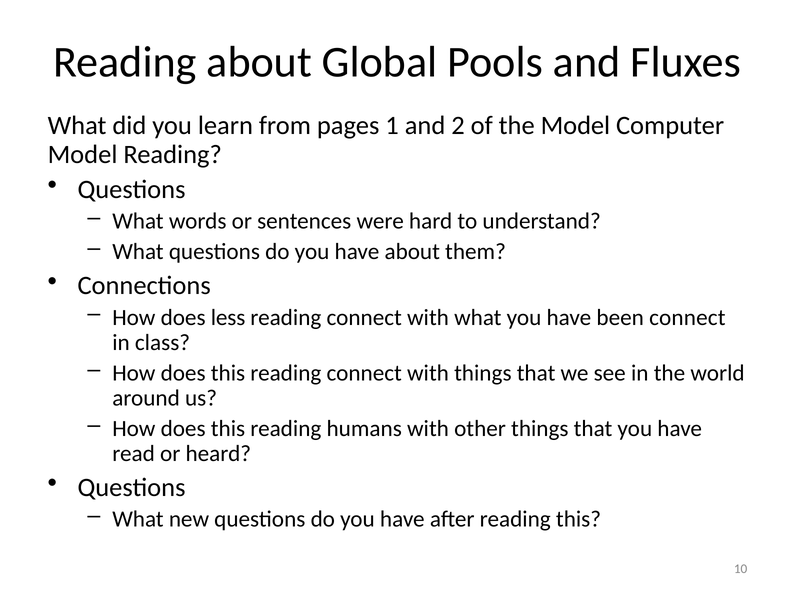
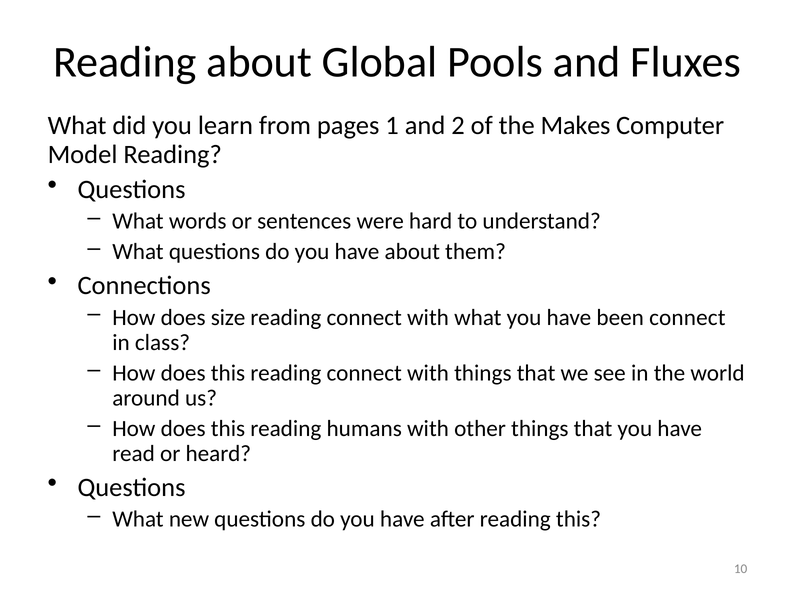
the Model: Model -> Makes
less: less -> size
